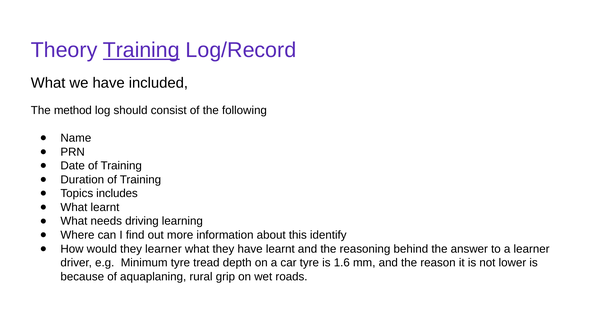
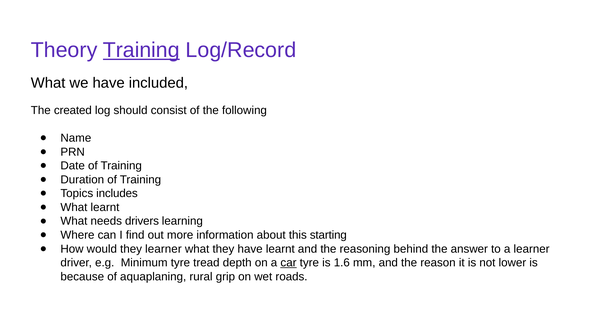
method: method -> created
driving: driving -> drivers
identify: identify -> starting
car underline: none -> present
